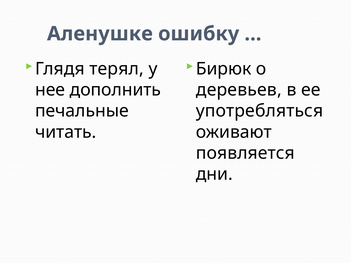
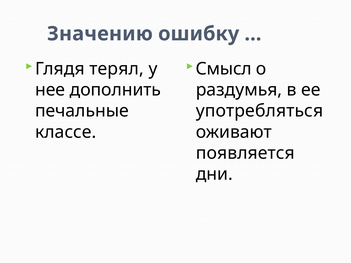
Аленушке: Аленушке -> Значению
Бирюк: Бирюк -> Смысл
деревьев: деревьев -> раздумья
читать: читать -> классе
